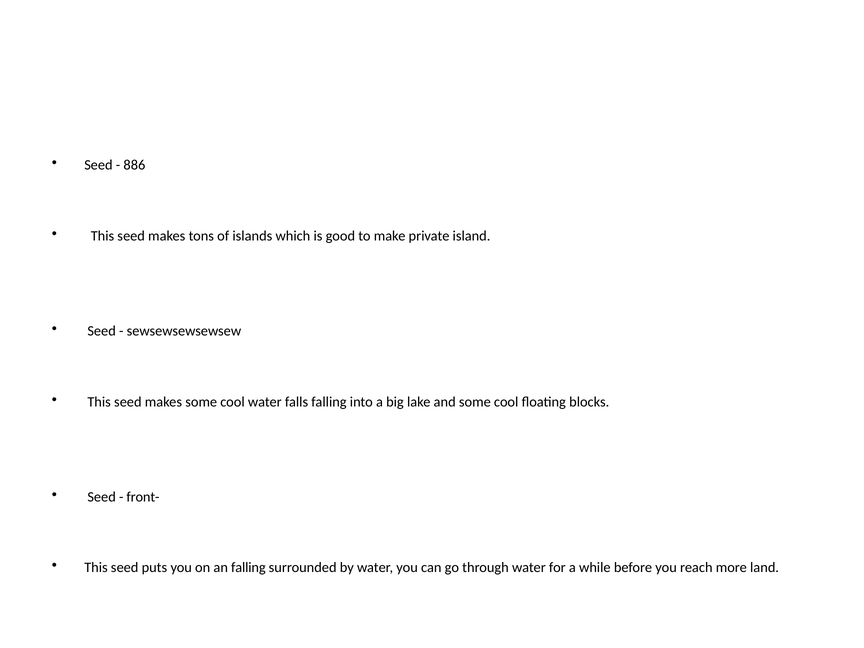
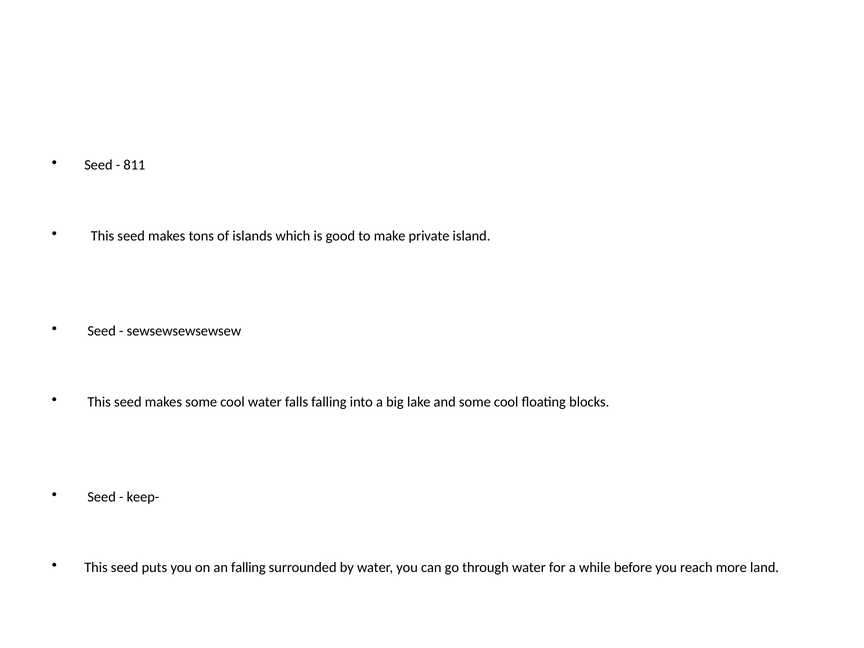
886: 886 -> 811
front-: front- -> keep-
